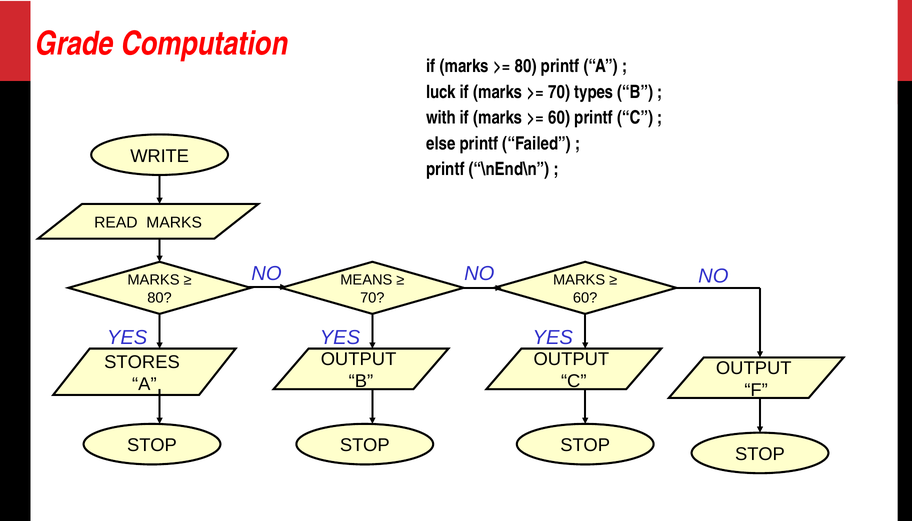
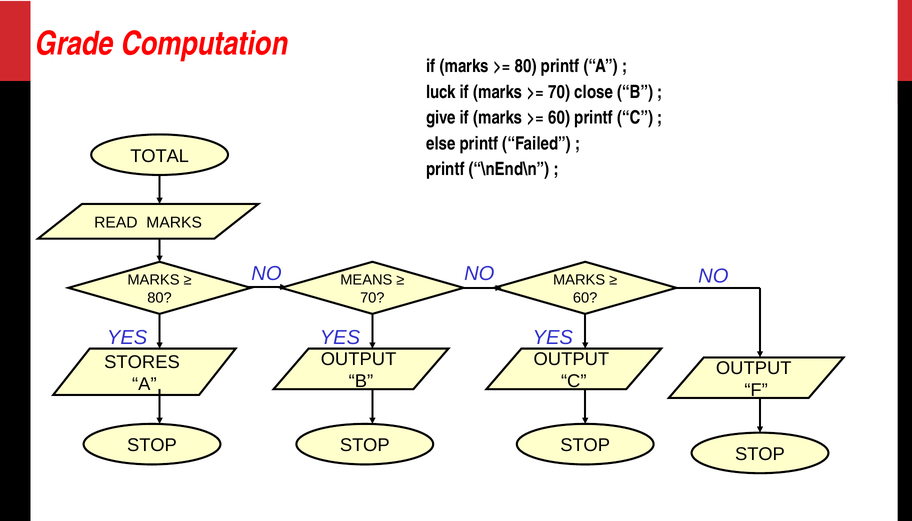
types: types -> close
with: with -> give
WRITE: WRITE -> TOTAL
